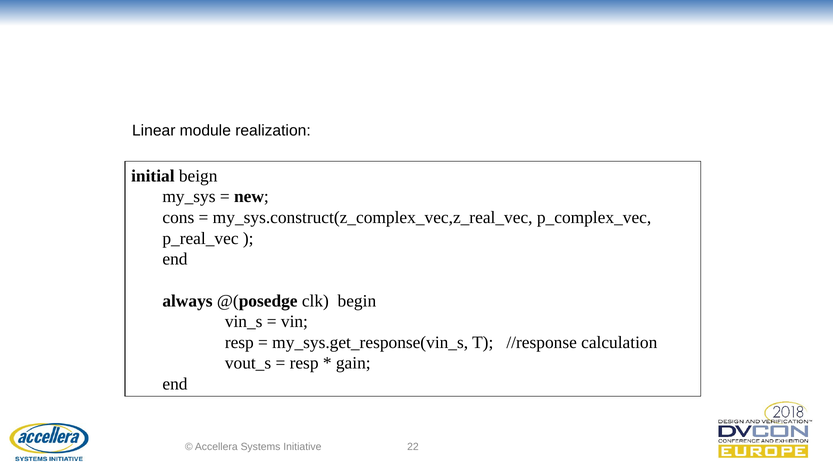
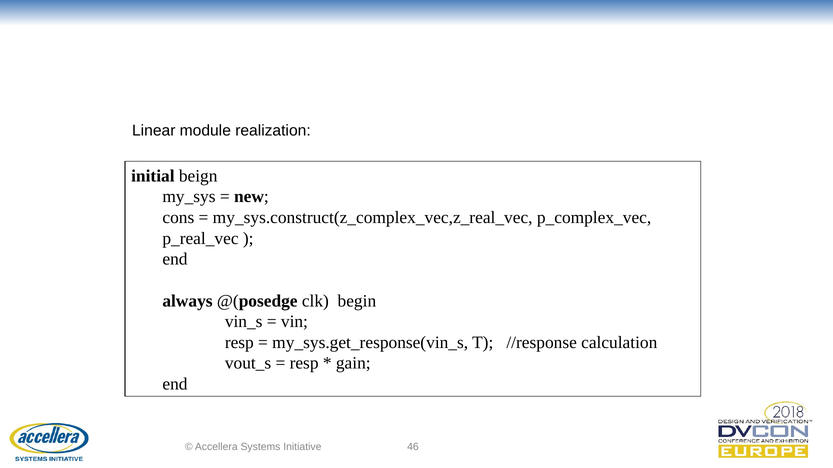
22: 22 -> 46
